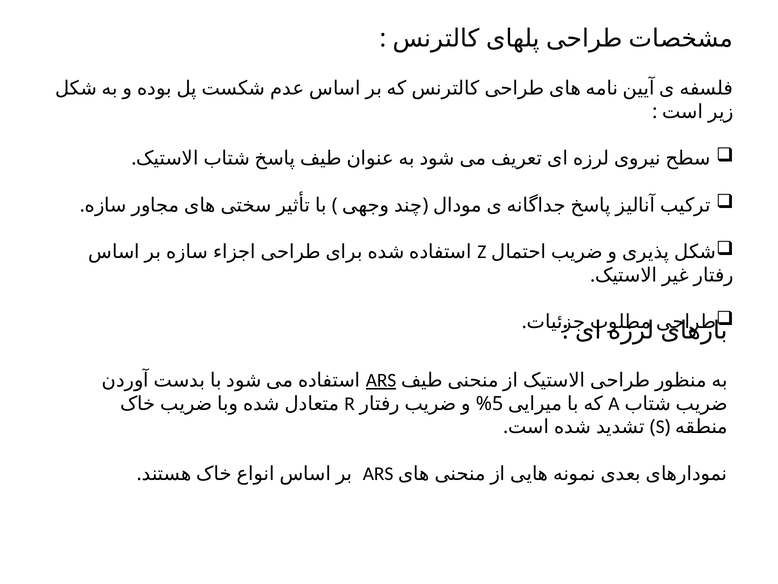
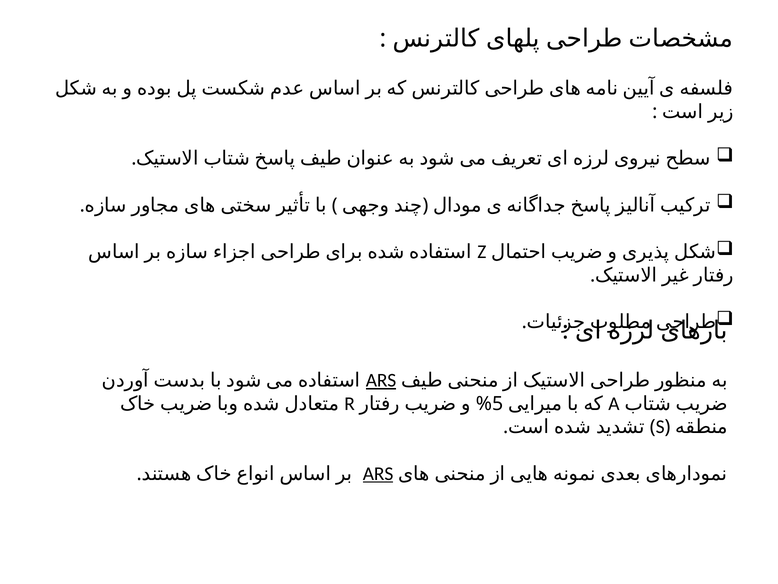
ARS at (378, 473) underline: none -> present
